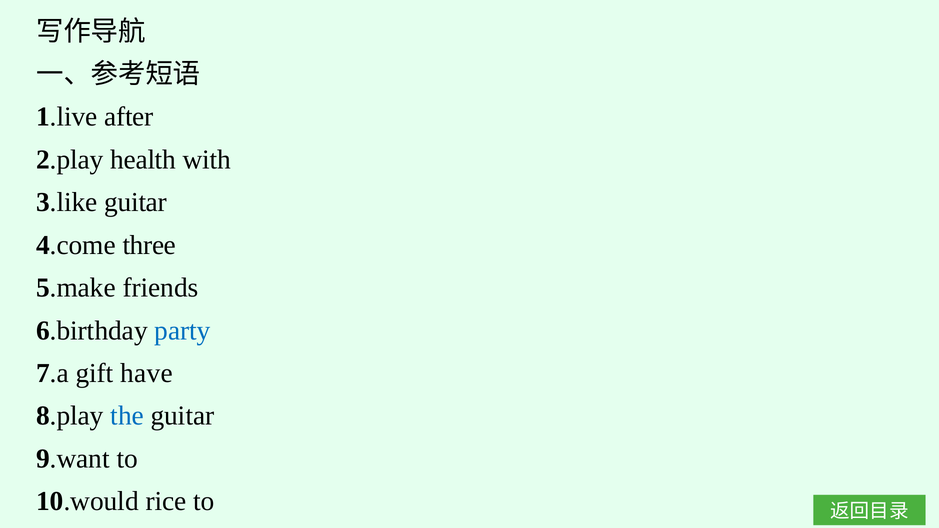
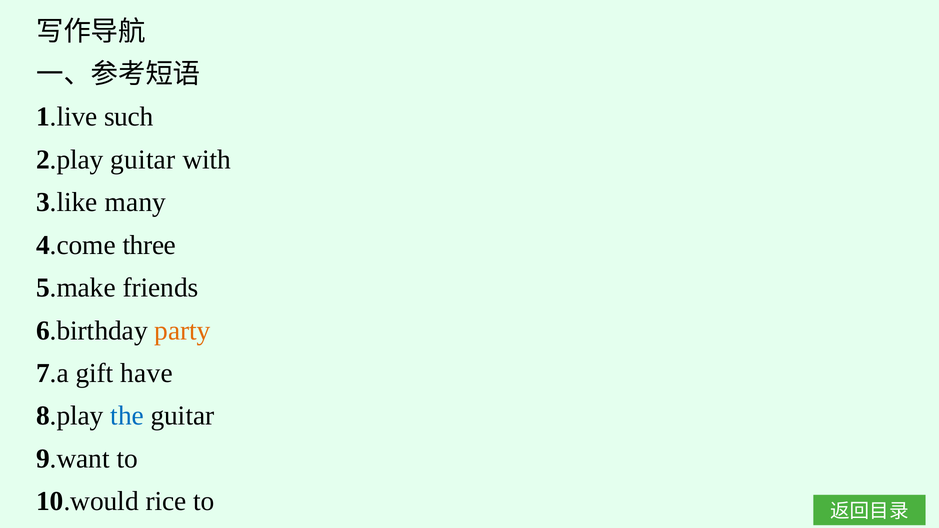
after: after -> such
2.play health: health -> guitar
3.like guitar: guitar -> many
party colour: blue -> orange
